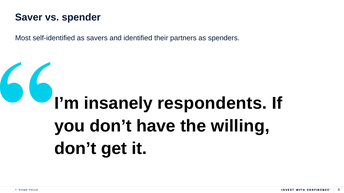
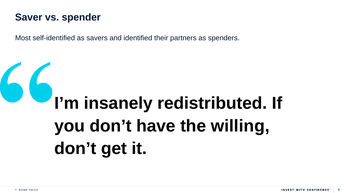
respondents: respondents -> redistributed
